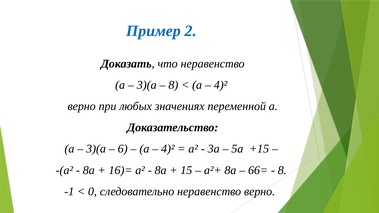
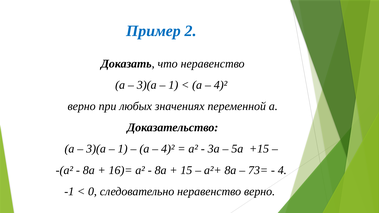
8 at (173, 85): 8 -> 1
6 at (123, 149): 6 -> 1
66=: 66= -> 73=
8 at (282, 170): 8 -> 4
